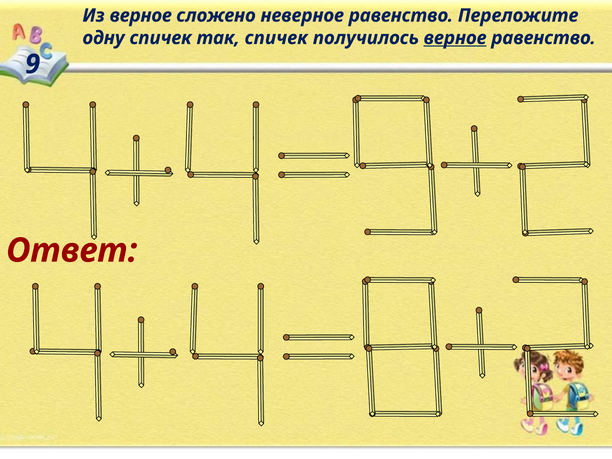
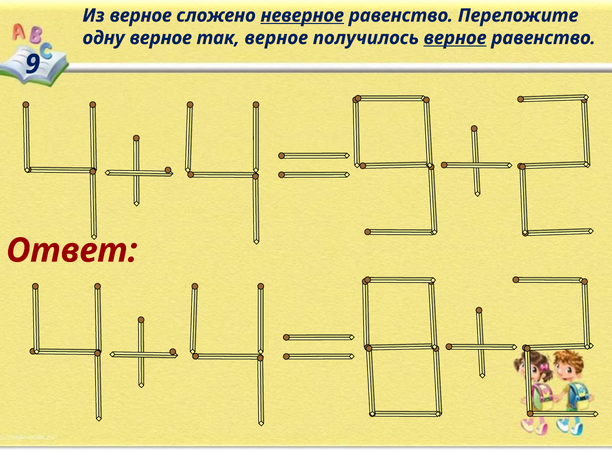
неверное underline: none -> present
одну спичек: спичек -> верное
так спичек: спичек -> верное
